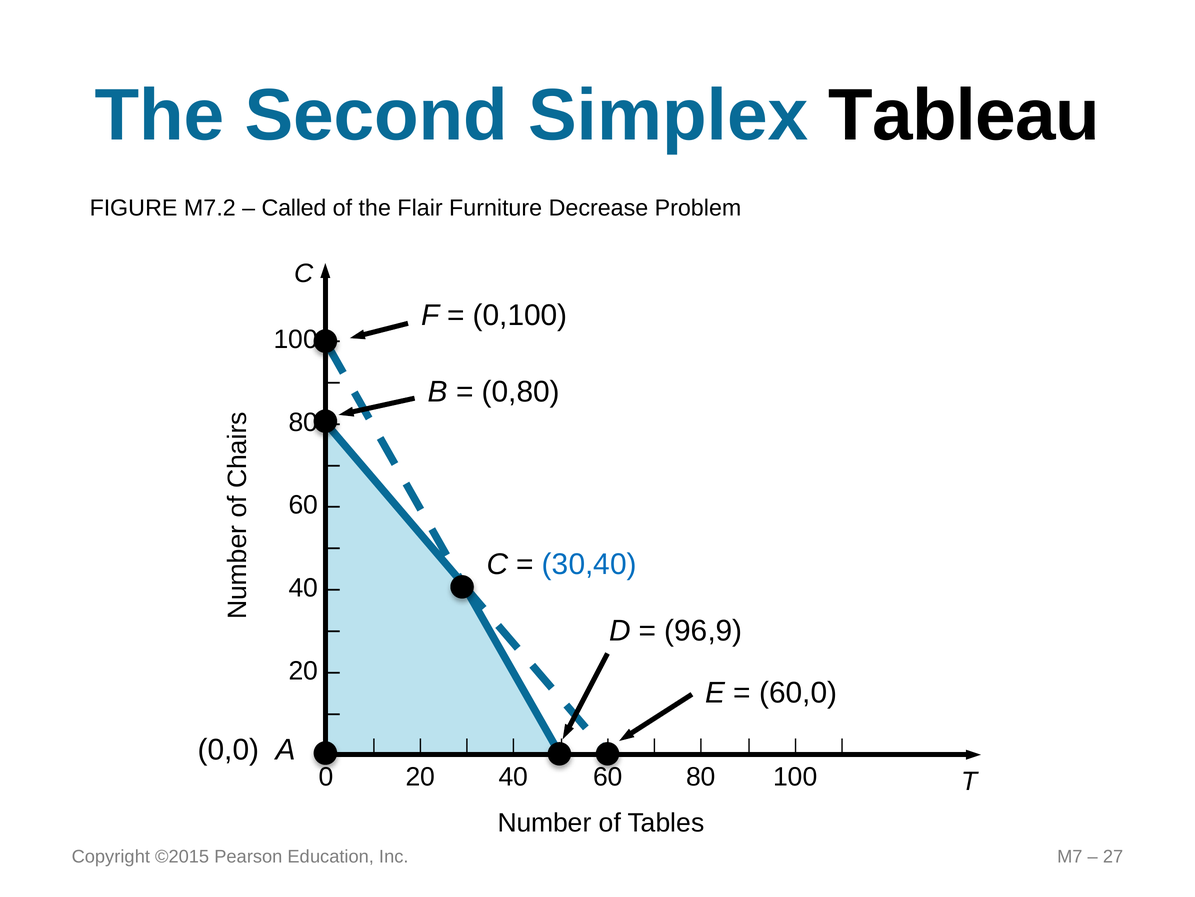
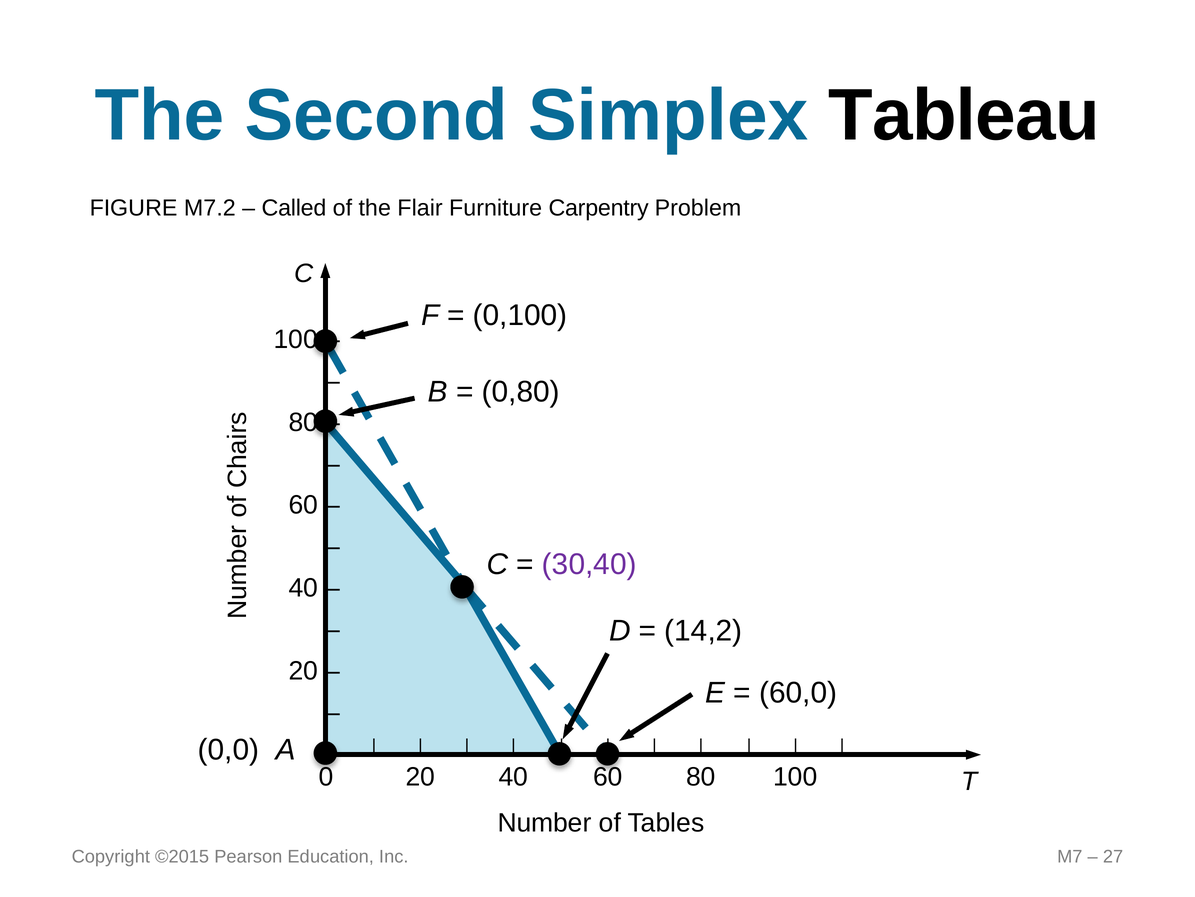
Decrease: Decrease -> Carpentry
30,40 colour: blue -> purple
96,9: 96,9 -> 14,2
